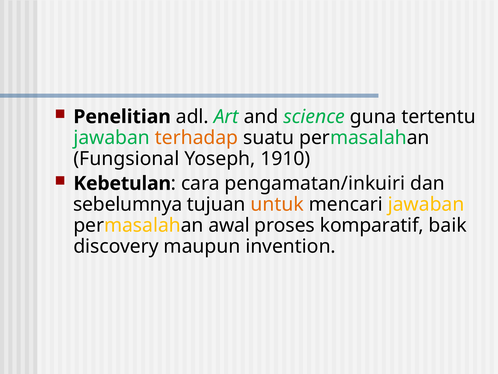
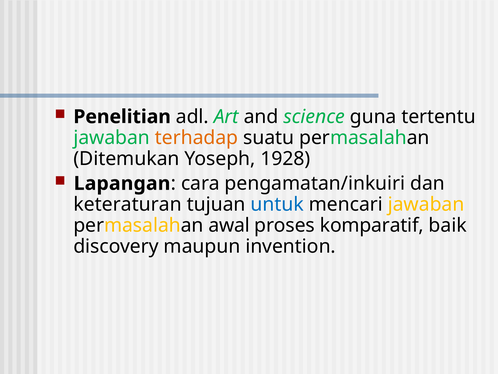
Fungsional: Fungsional -> Ditemukan
1910: 1910 -> 1928
Kebetulan: Kebetulan -> Lapangan
sebelumnya: sebelumnya -> keteraturan
untuk colour: orange -> blue
